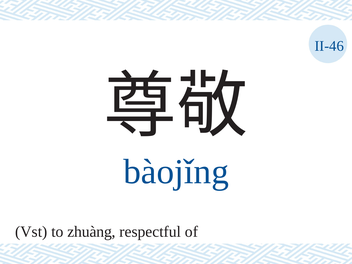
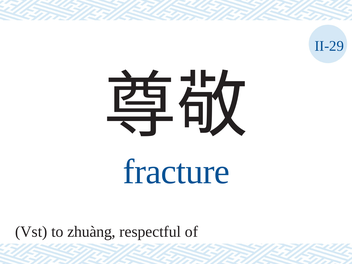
II-46: II-46 -> II-29
bàojǐng: bàojǐng -> fracture
